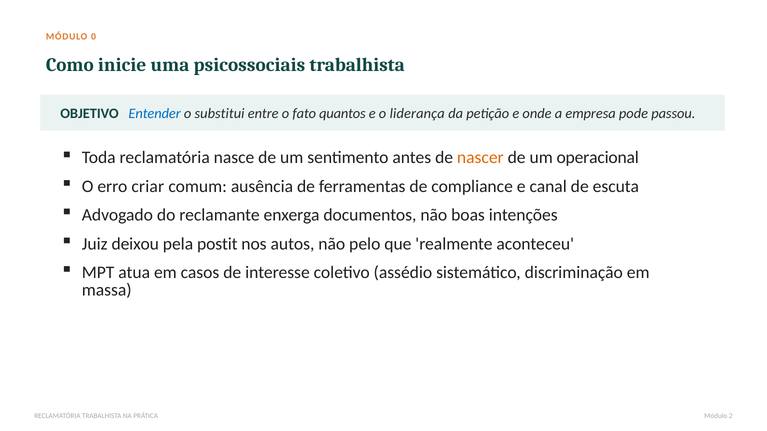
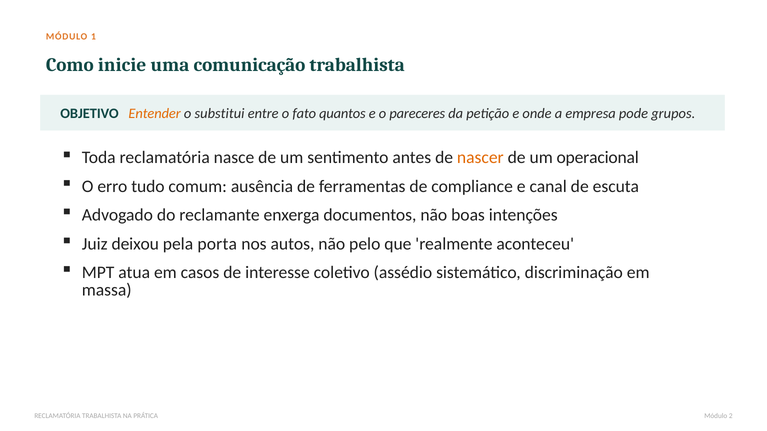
0: 0 -> 1
psicossociais: psicossociais -> comunicação
Entender colour: blue -> orange
liderança: liderança -> pareceres
passou: passou -> grupos
criar: criar -> tudo
postit: postit -> porta
